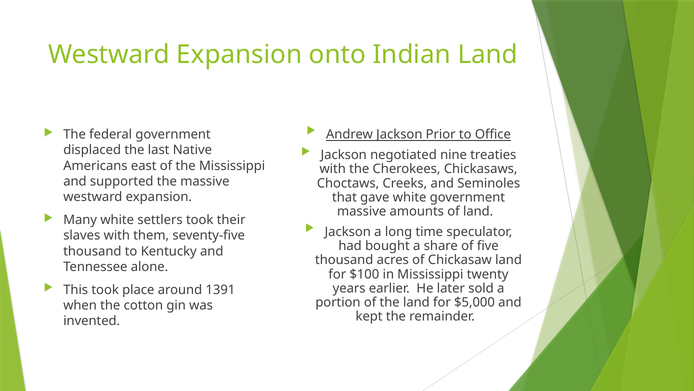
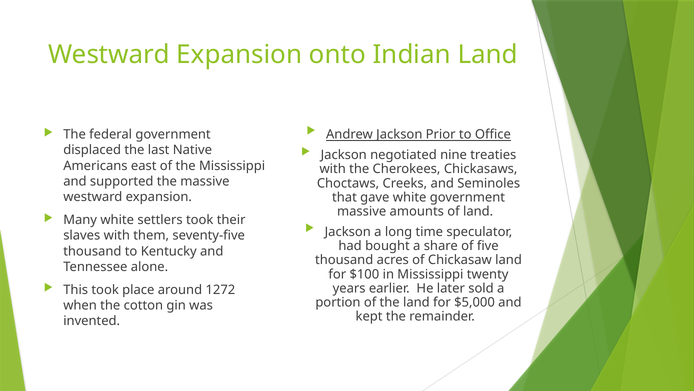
1391: 1391 -> 1272
